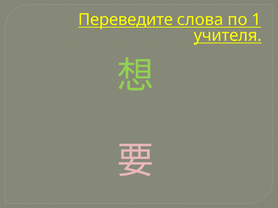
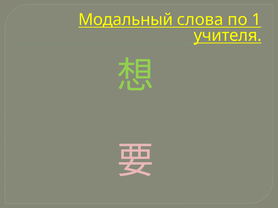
Переведите: Переведите -> Модальный
